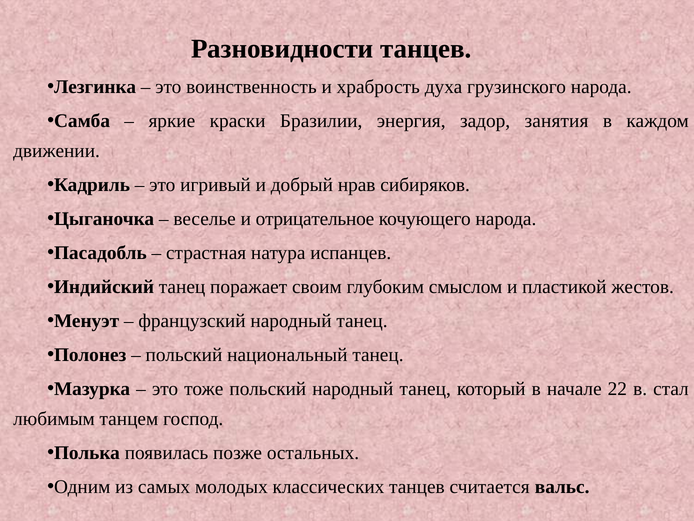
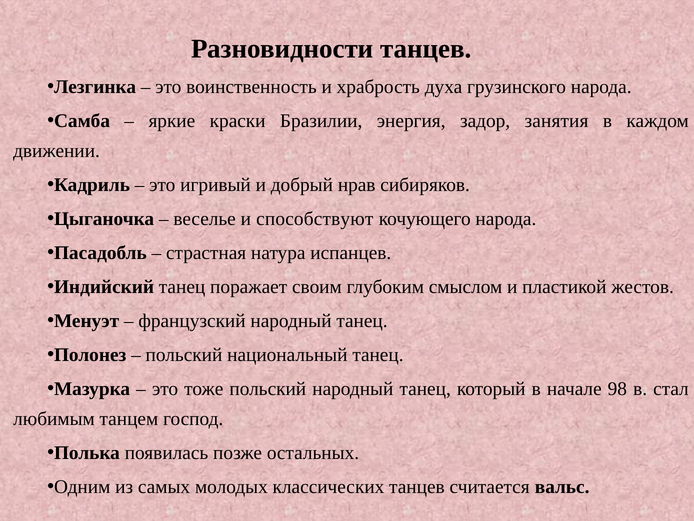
отрицательное: отрицательное -> способствуют
22: 22 -> 98
